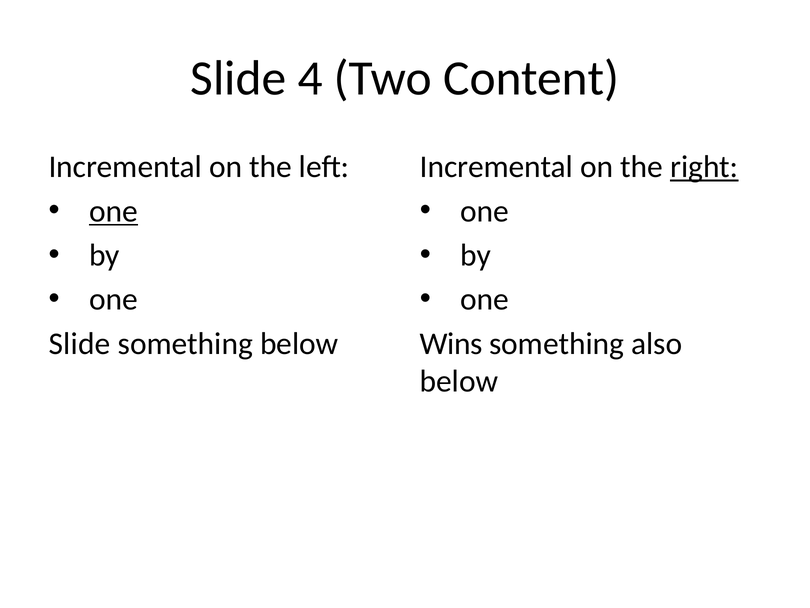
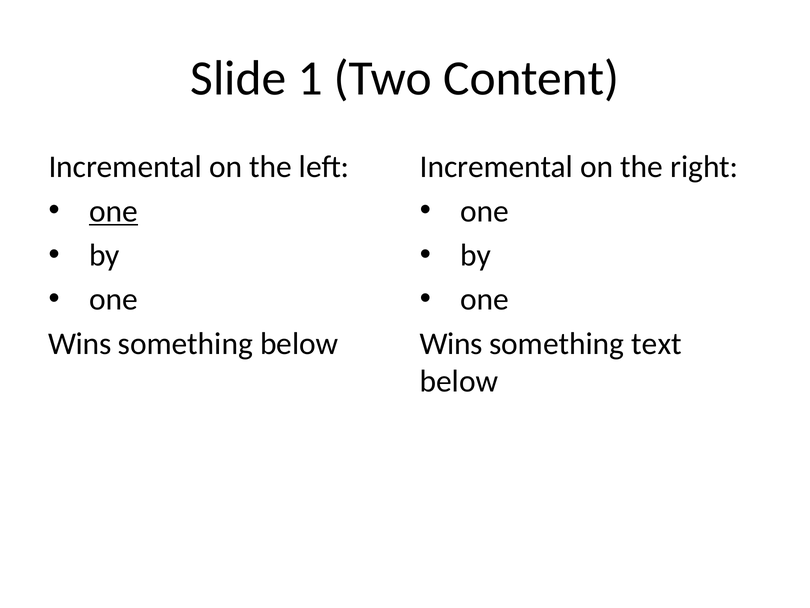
4: 4 -> 1
right underline: present -> none
Slide at (80, 343): Slide -> Wins
also: also -> text
